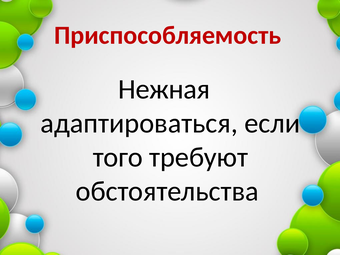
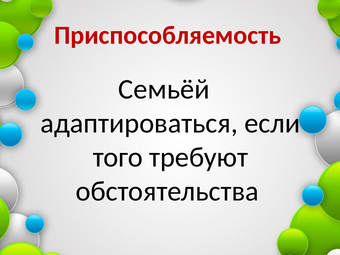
Нежная: Нежная -> Семьёй
